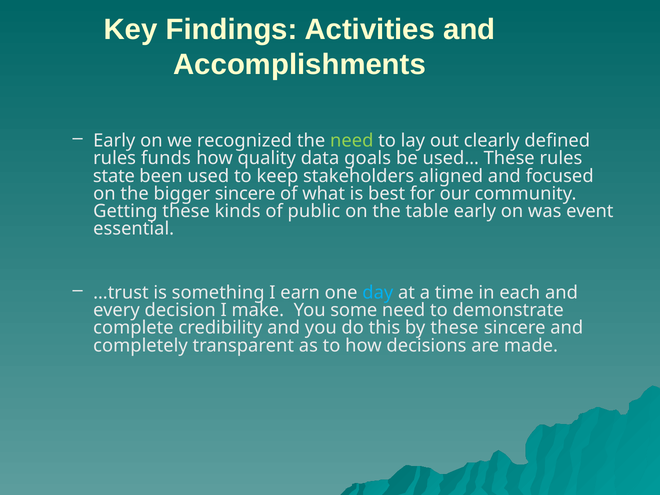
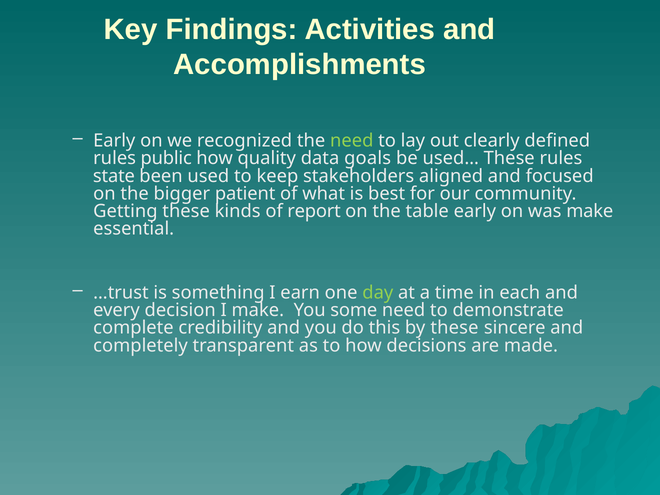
funds: funds -> public
bigger sincere: sincere -> patient
public: public -> report
was event: event -> make
day colour: light blue -> light green
